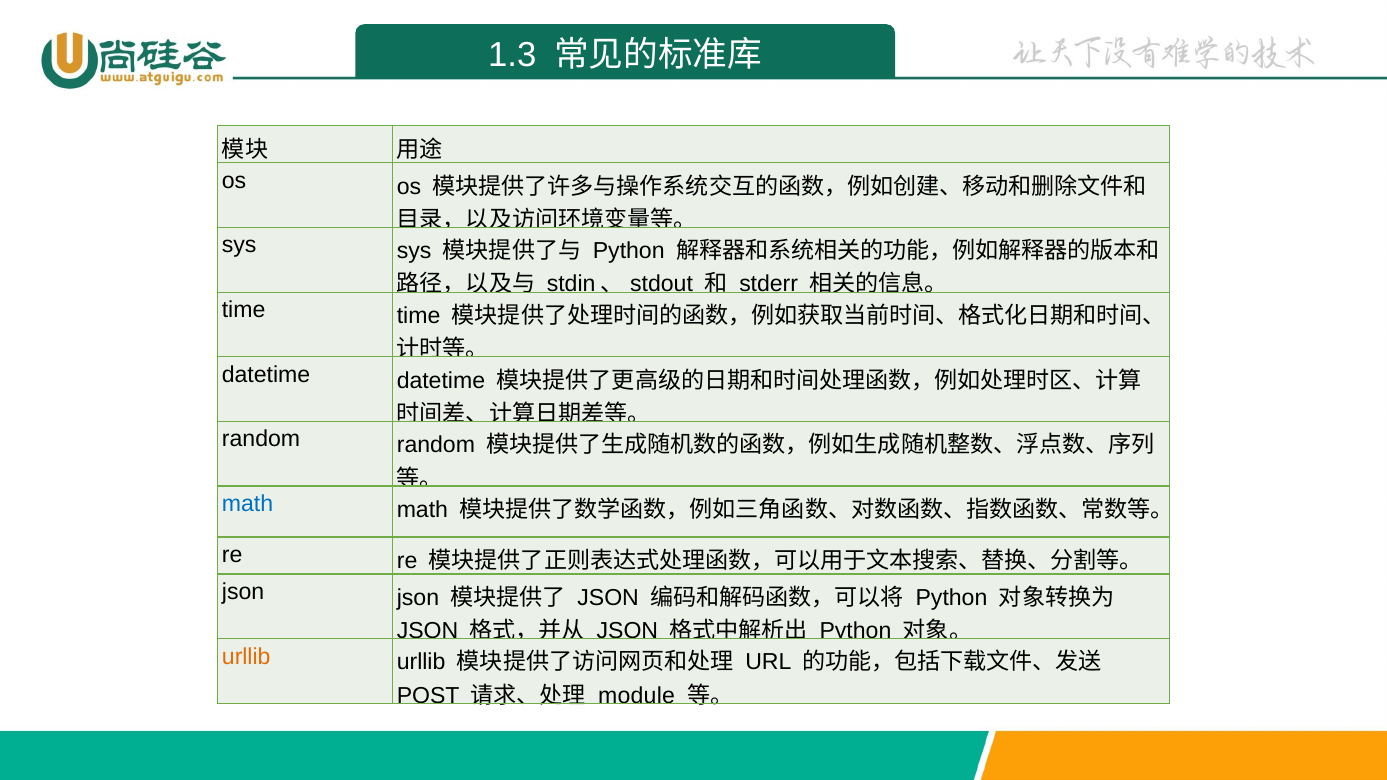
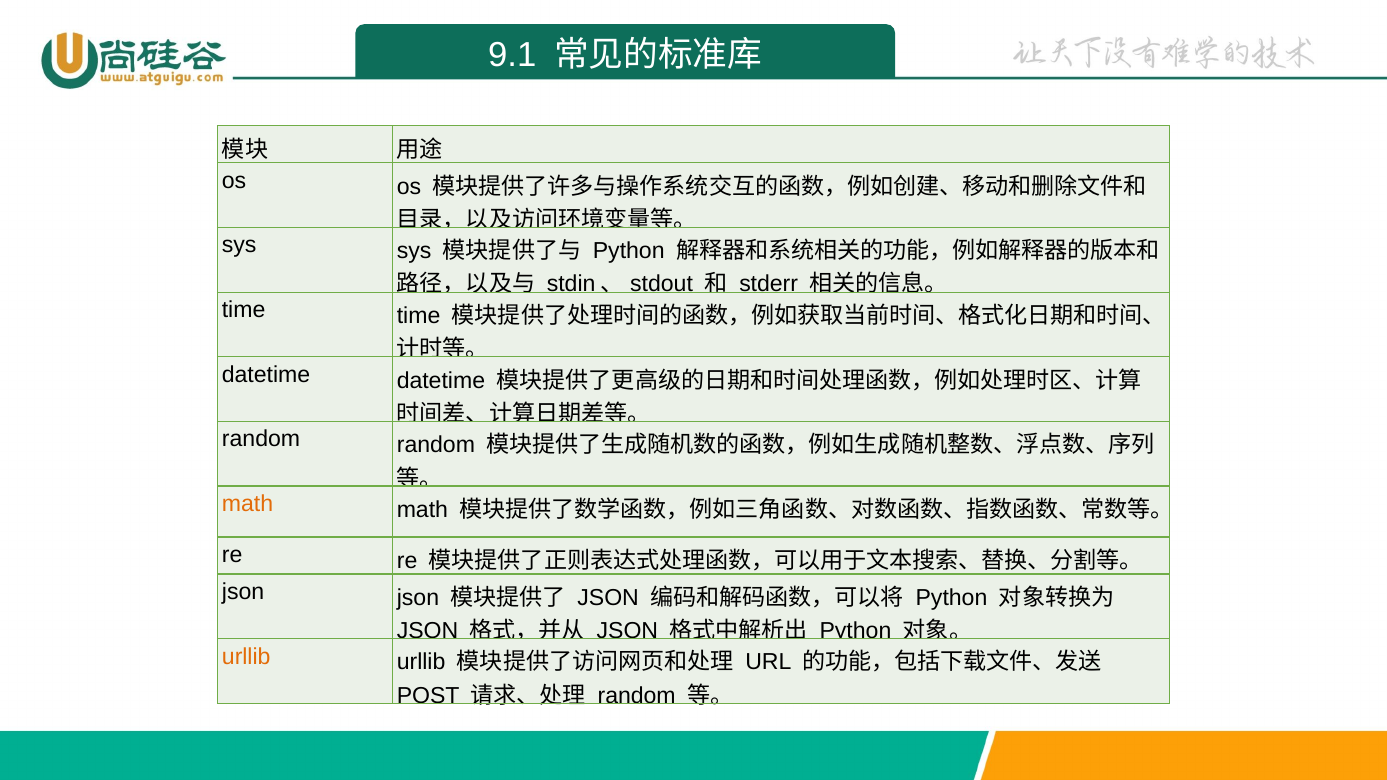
1.3: 1.3 -> 9.1
math at (248, 504) colour: blue -> orange
module at (637, 696): module -> random
